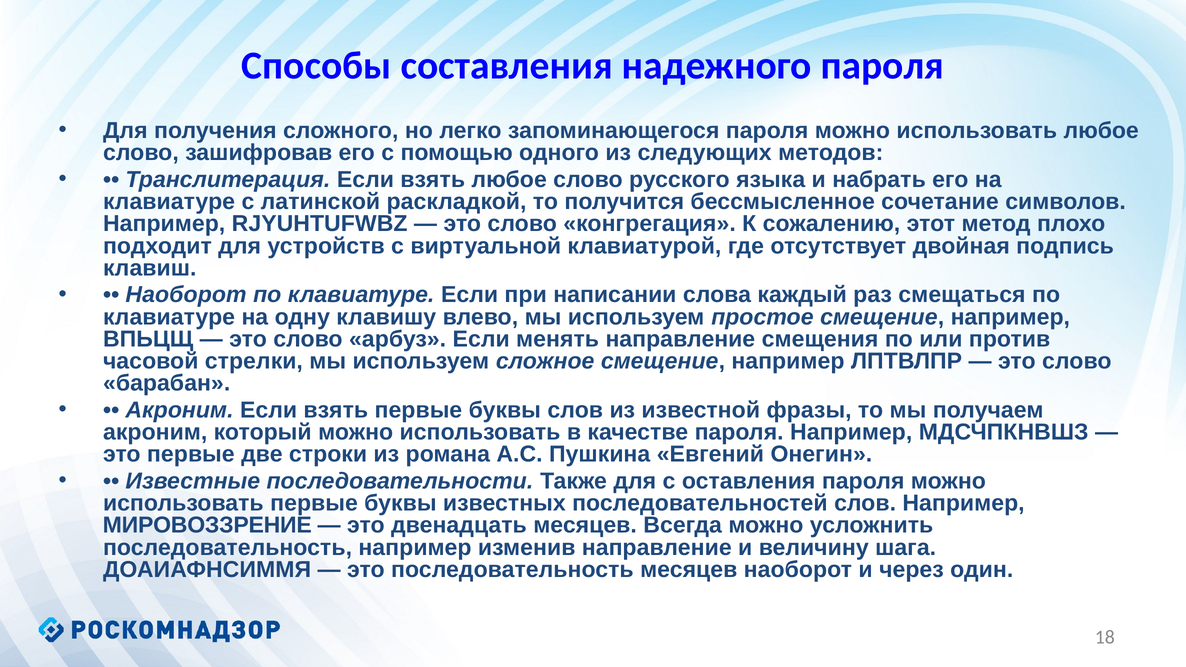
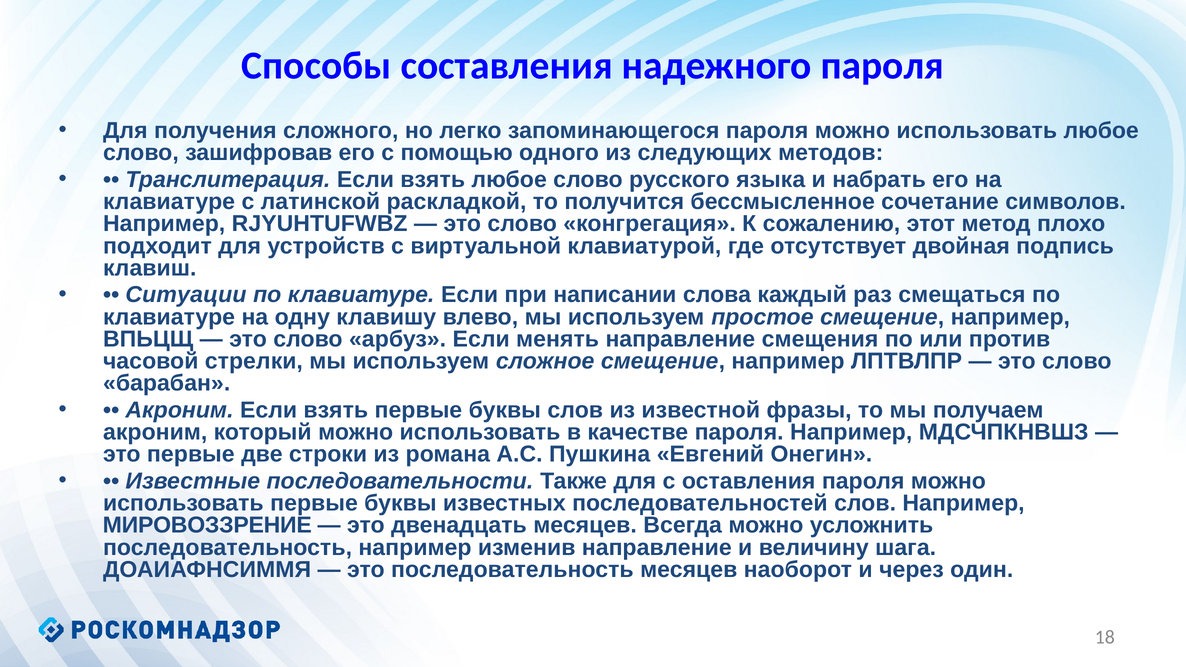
Наоборот at (186, 295): Наоборот -> Ситуации
